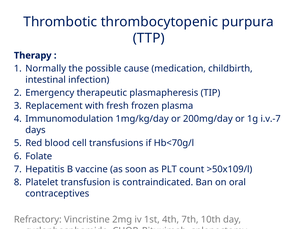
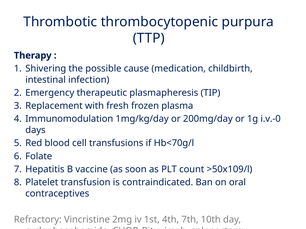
Normally: Normally -> Shivering
i.v.-7: i.v.-7 -> i.v.-0
